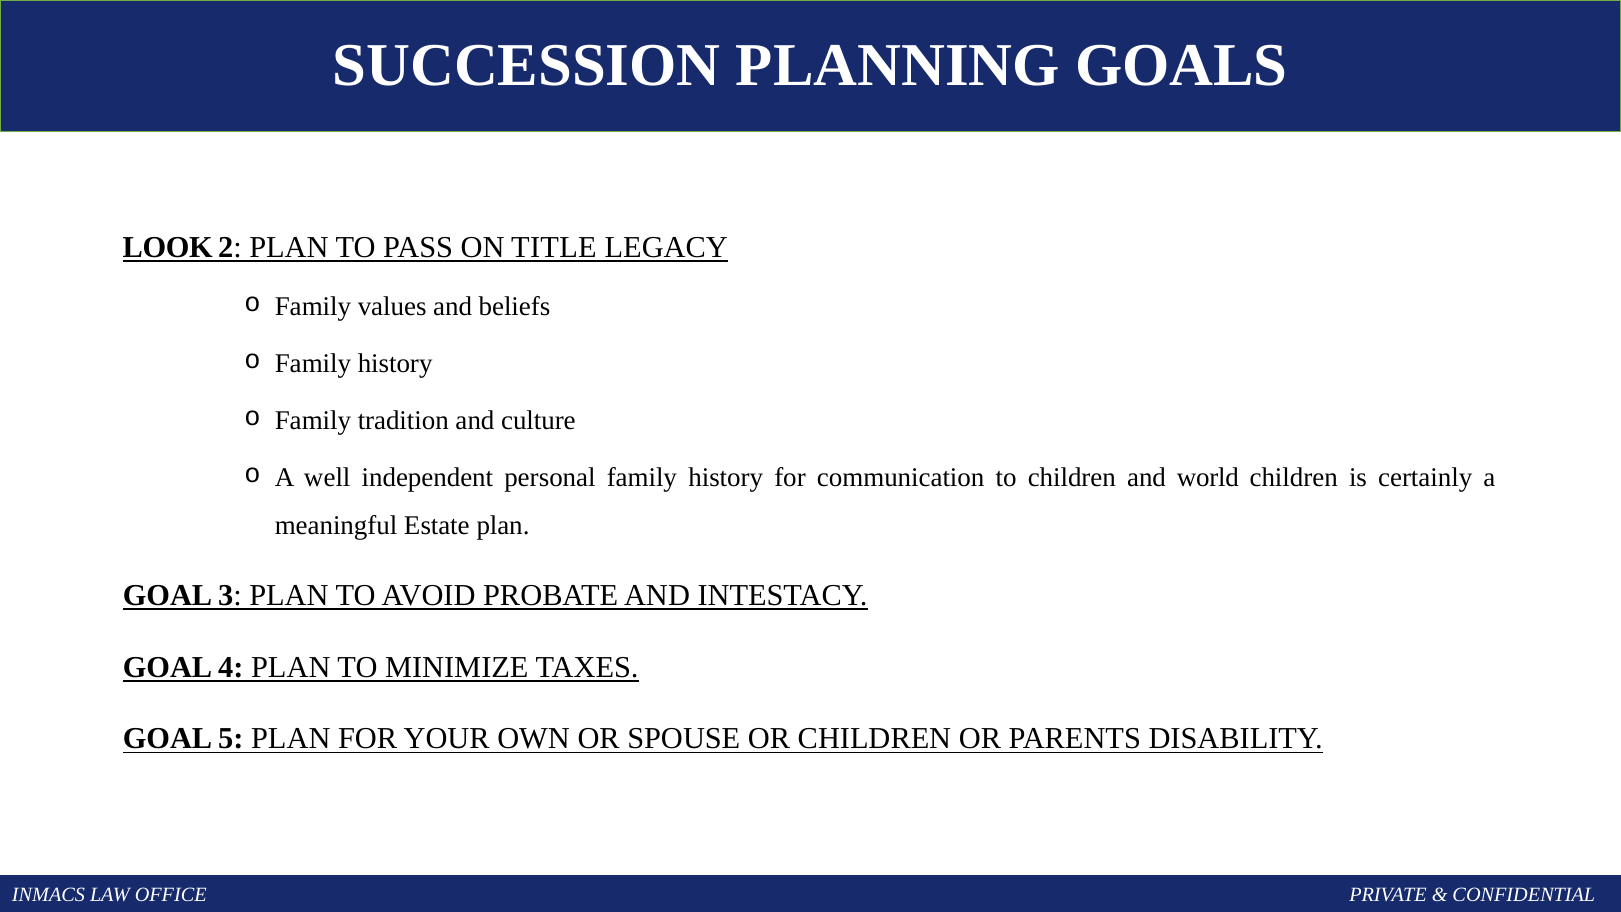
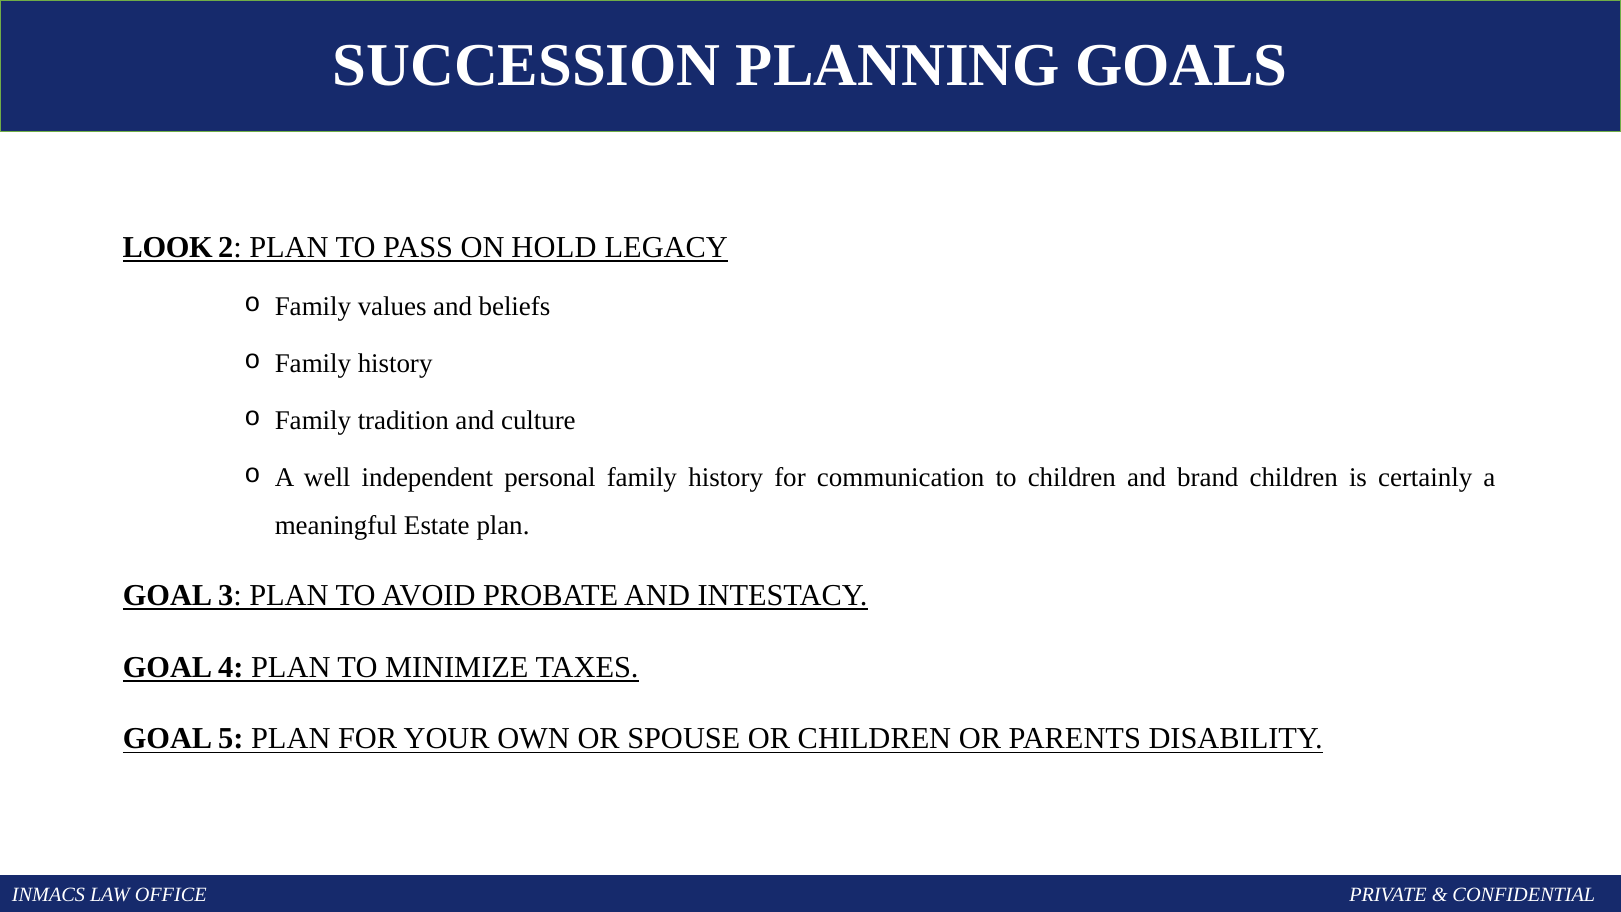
TITLE: TITLE -> HOLD
world: world -> brand
